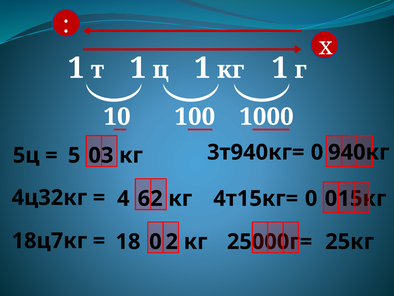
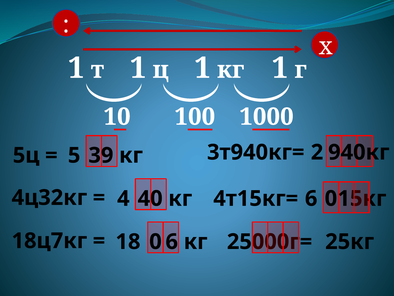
3т940кг= 0: 0 -> 2
03: 03 -> 39
62: 62 -> 40
4т15кг= 0: 0 -> 6
18 2: 2 -> 6
